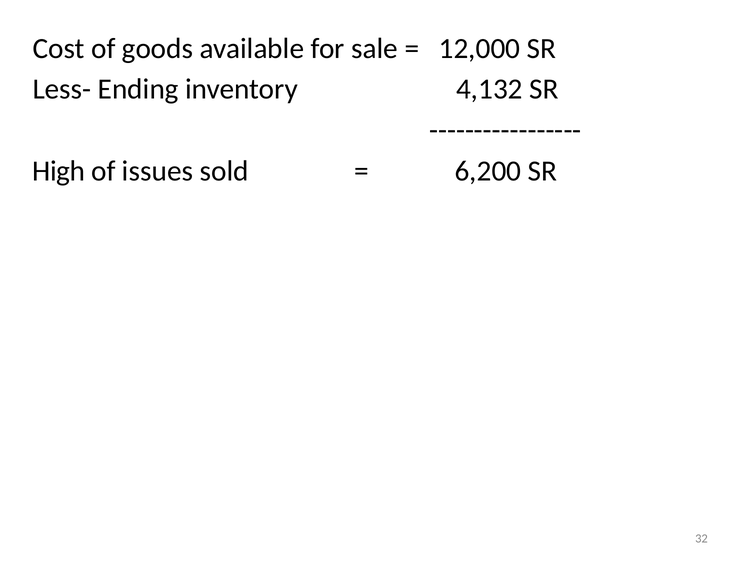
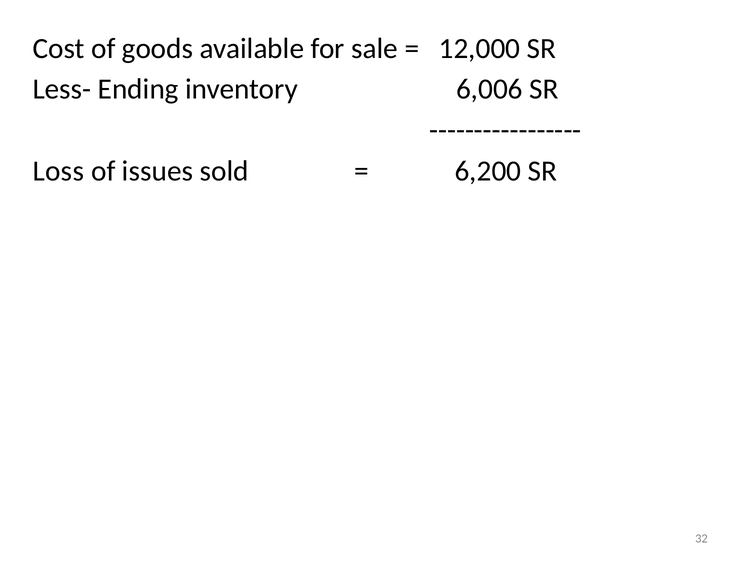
4,132: 4,132 -> 6,006
High: High -> Loss
